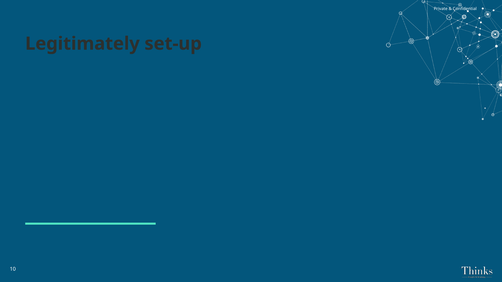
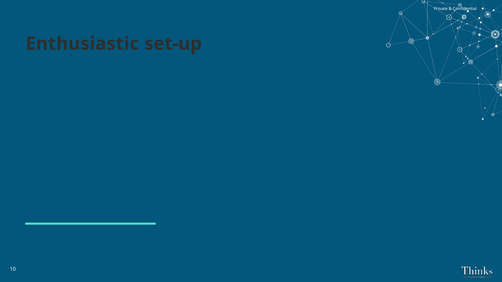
Legitimately: Legitimately -> Enthusiastic
